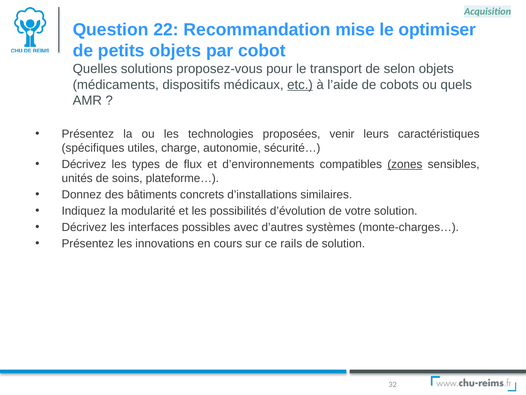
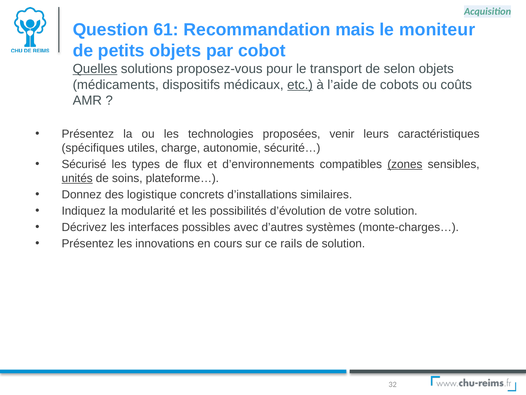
22: 22 -> 61
mise: mise -> mais
optimiser: optimiser -> moniteur
Quelles underline: none -> present
quels: quels -> coûts
Décrivez at (84, 164): Décrivez -> Sécurisé
unités underline: none -> present
bâtiments: bâtiments -> logistique
